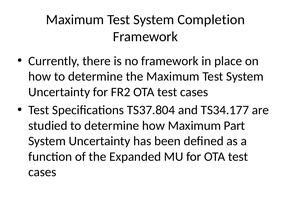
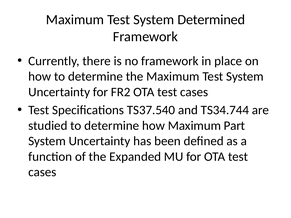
Completion: Completion -> Determined
TS37.804: TS37.804 -> TS37.540
TS34.177: TS34.177 -> TS34.744
